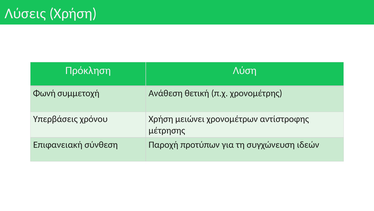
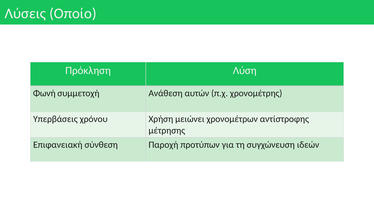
Λύσεις Χρήση: Χρήση -> Οποίο
θετική: θετική -> αυτών
